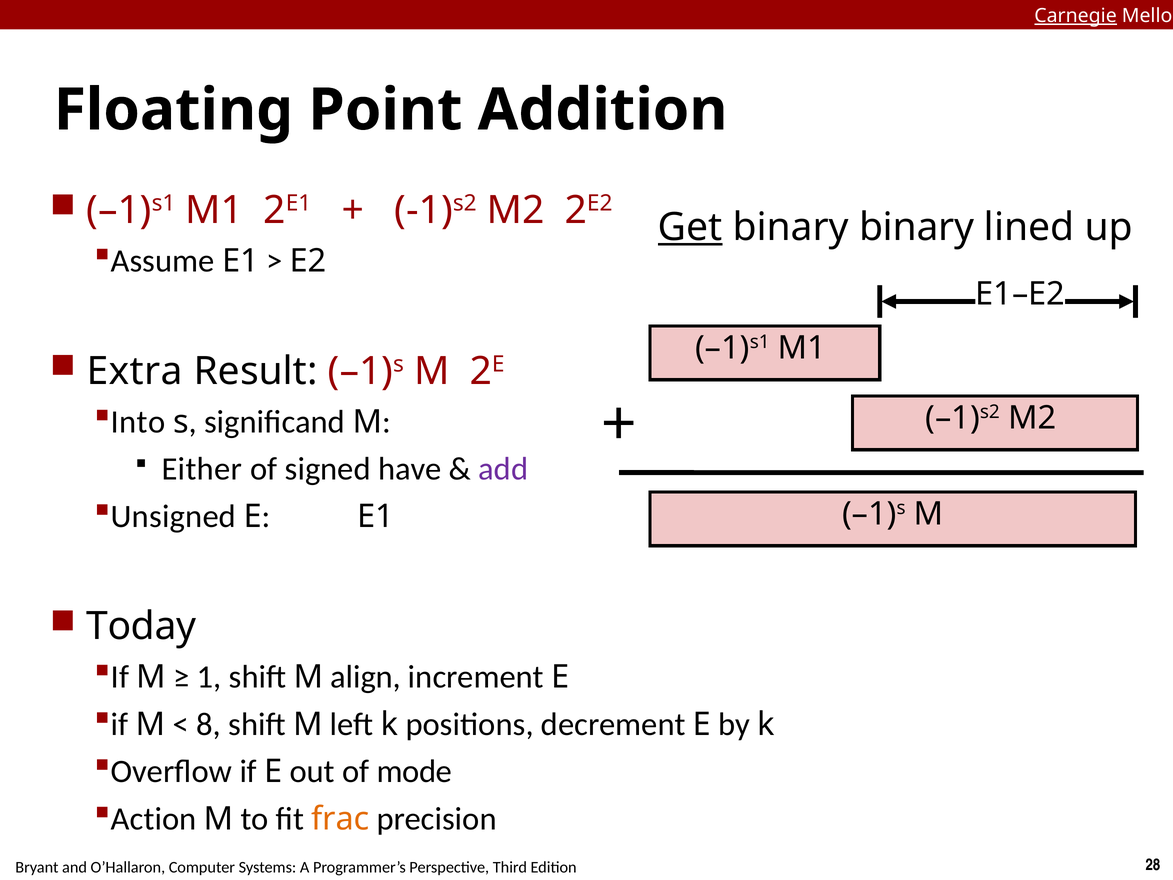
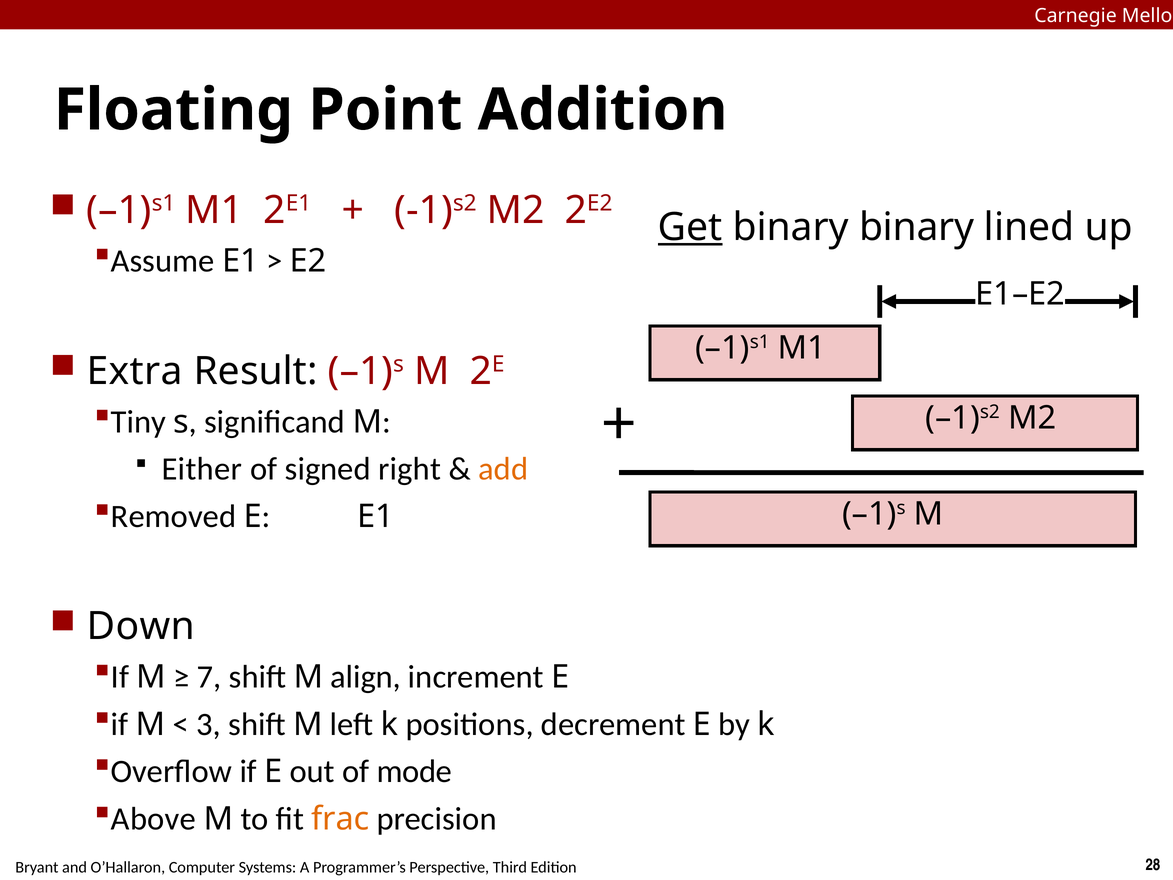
Carnegie underline: present -> none
Into: Into -> Tiny
have: have -> right
add colour: purple -> orange
Unsigned: Unsigned -> Removed
Today: Today -> Down
1: 1 -> 7
8: 8 -> 3
Action: Action -> Above
